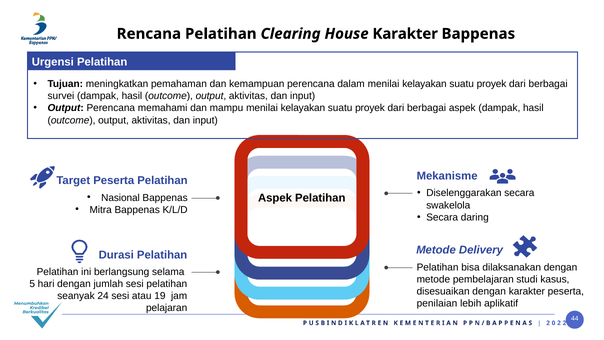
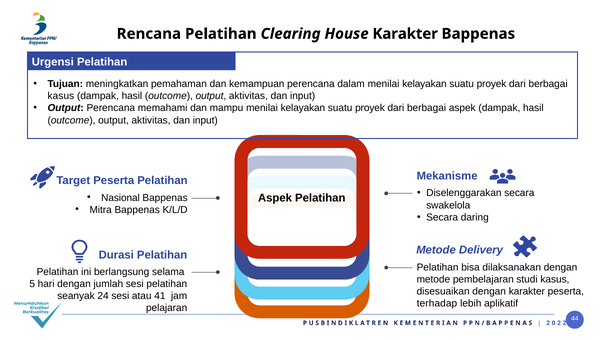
survei at (61, 96): survei -> kasus
19: 19 -> 41
penilaian: penilaian -> terhadap
